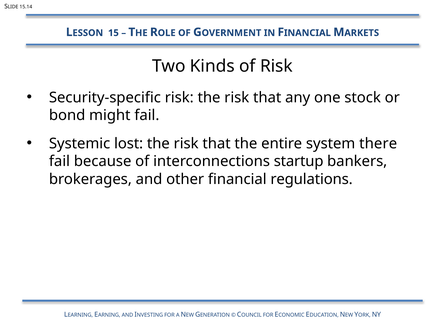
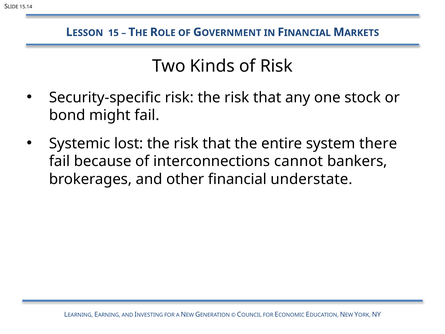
startup: startup -> cannot
regulations: regulations -> understate
